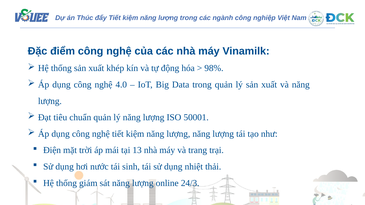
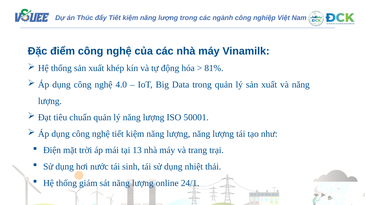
98%: 98% -> 81%
24/3: 24/3 -> 24/1
